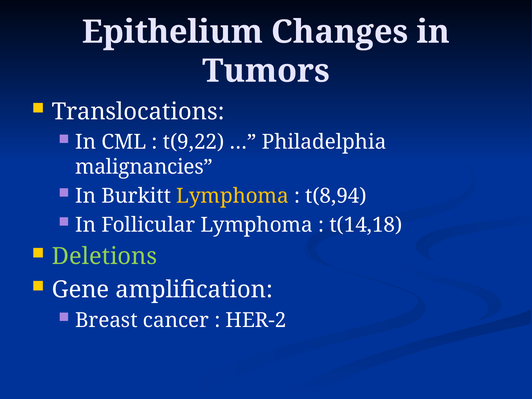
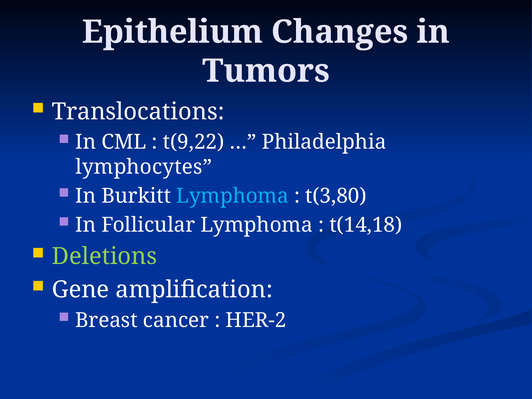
malignancies: malignancies -> lymphocytes
Lymphoma at (232, 196) colour: yellow -> light blue
t(8,94: t(8,94 -> t(3,80
